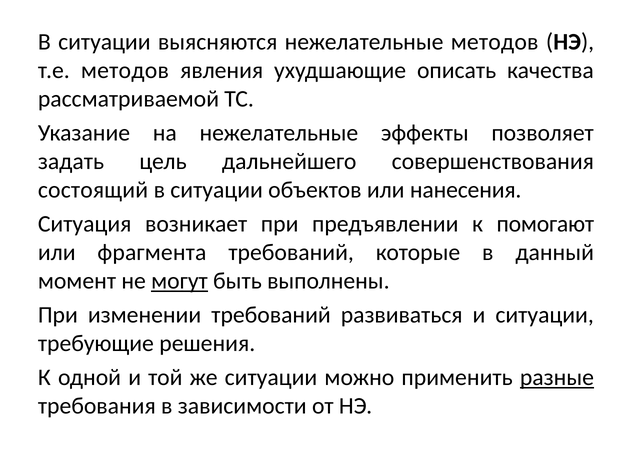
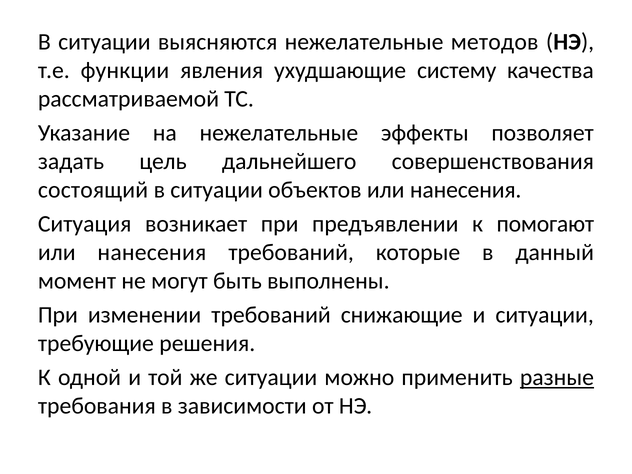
т.е методов: методов -> функции
описать: описать -> систему
фрагмента at (152, 253): фрагмента -> нанесения
могут underline: present -> none
развиваться: развиваться -> снижающие
